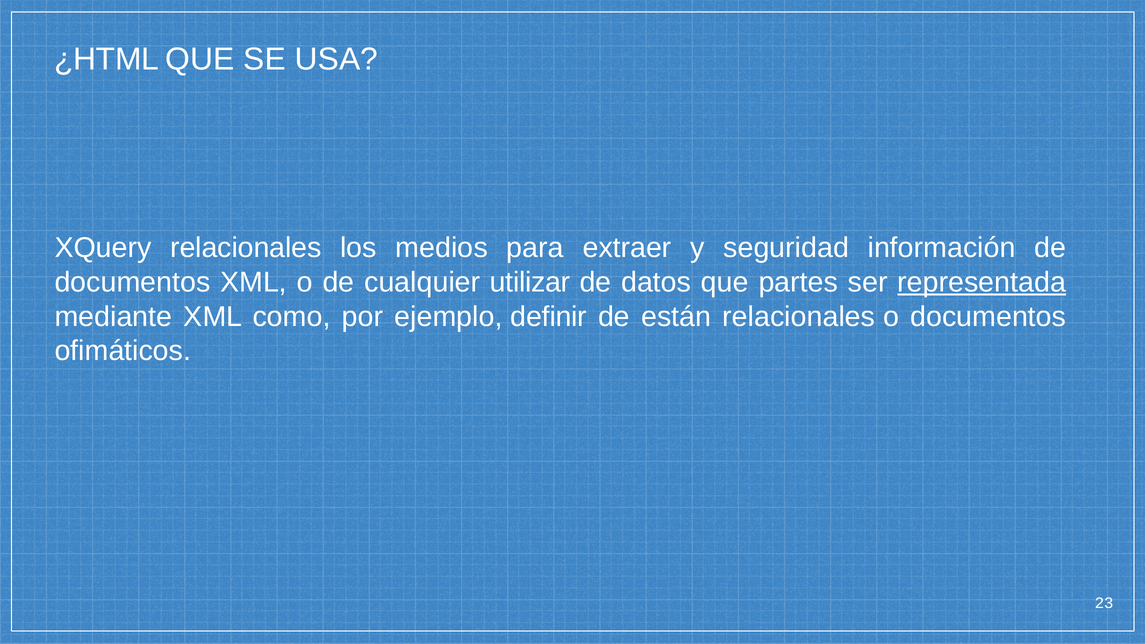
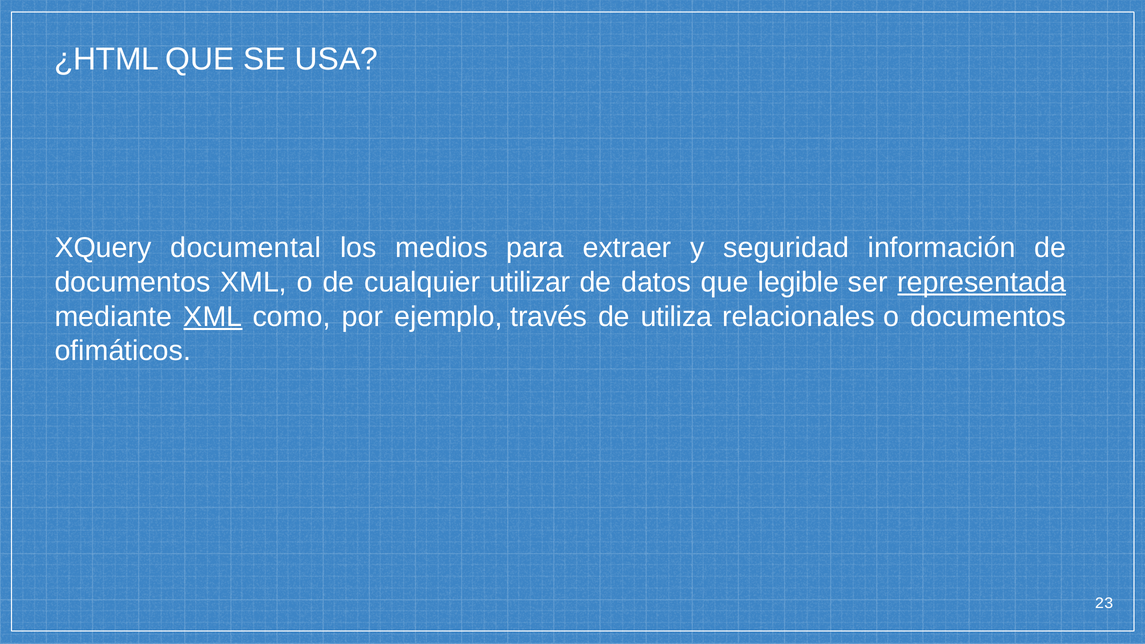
XQuery relacionales: relacionales -> documental
partes: partes -> legible
XML at (213, 317) underline: none -> present
definir: definir -> través
están: están -> utiliza
